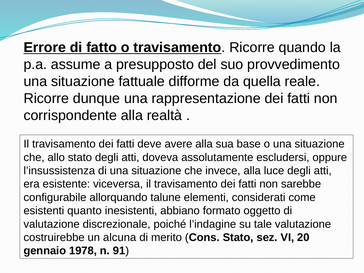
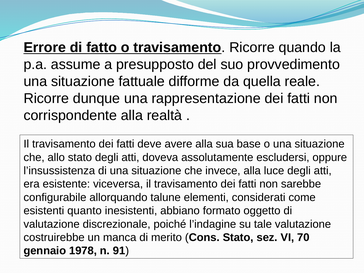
alcuna: alcuna -> manca
20: 20 -> 70
